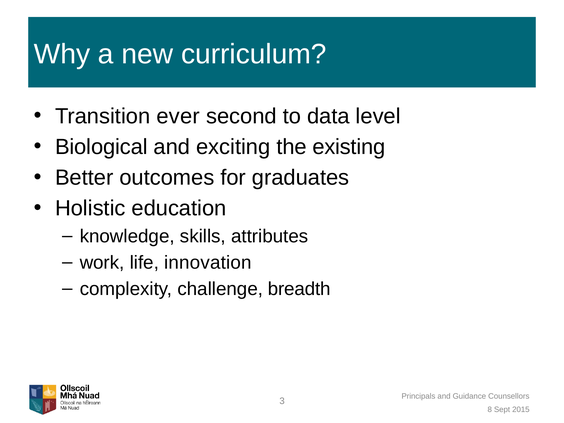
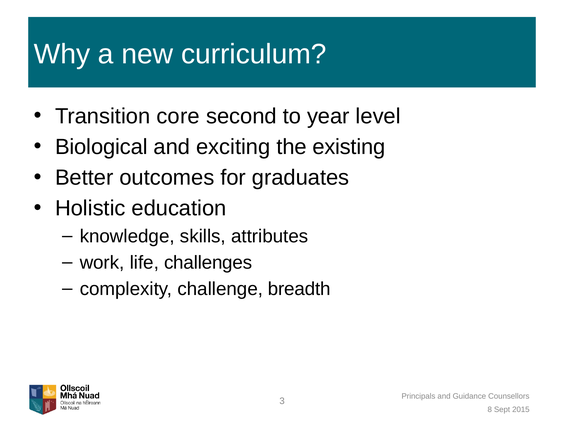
ever: ever -> core
data: data -> year
innovation: innovation -> challenges
